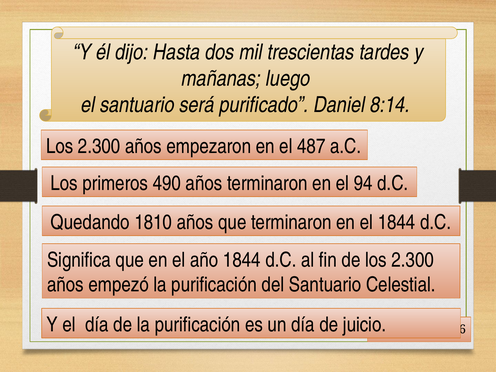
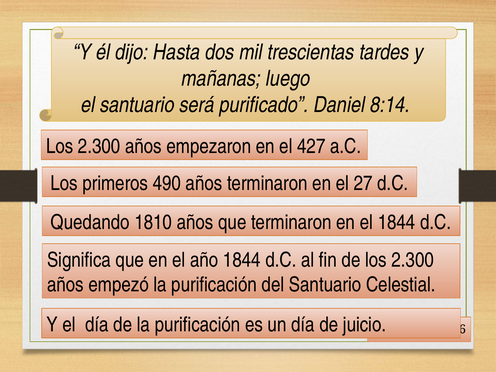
487: 487 -> 427
94: 94 -> 27
